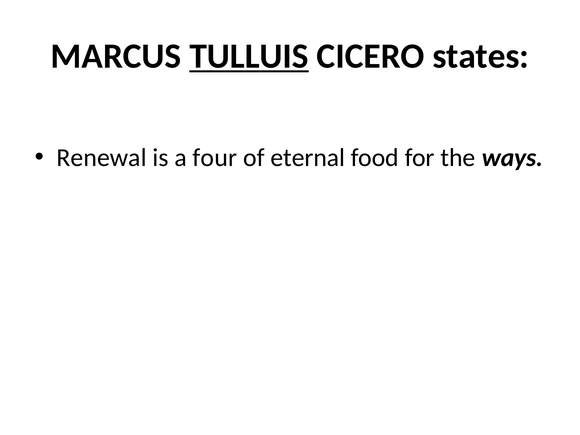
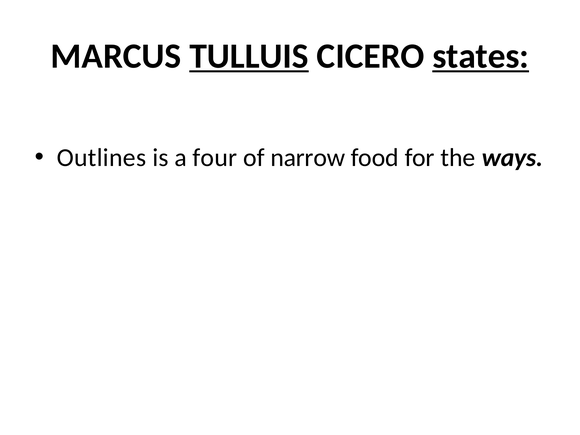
states underline: none -> present
Renewal: Renewal -> Outlines
eternal: eternal -> narrow
